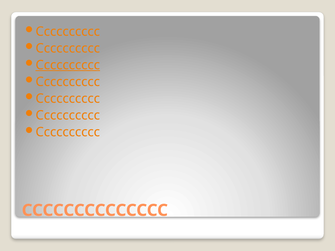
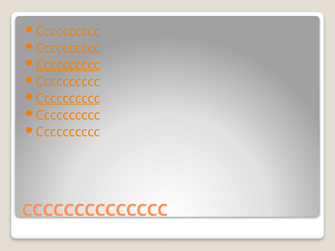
Cccccccccc at (68, 99) underline: none -> present
